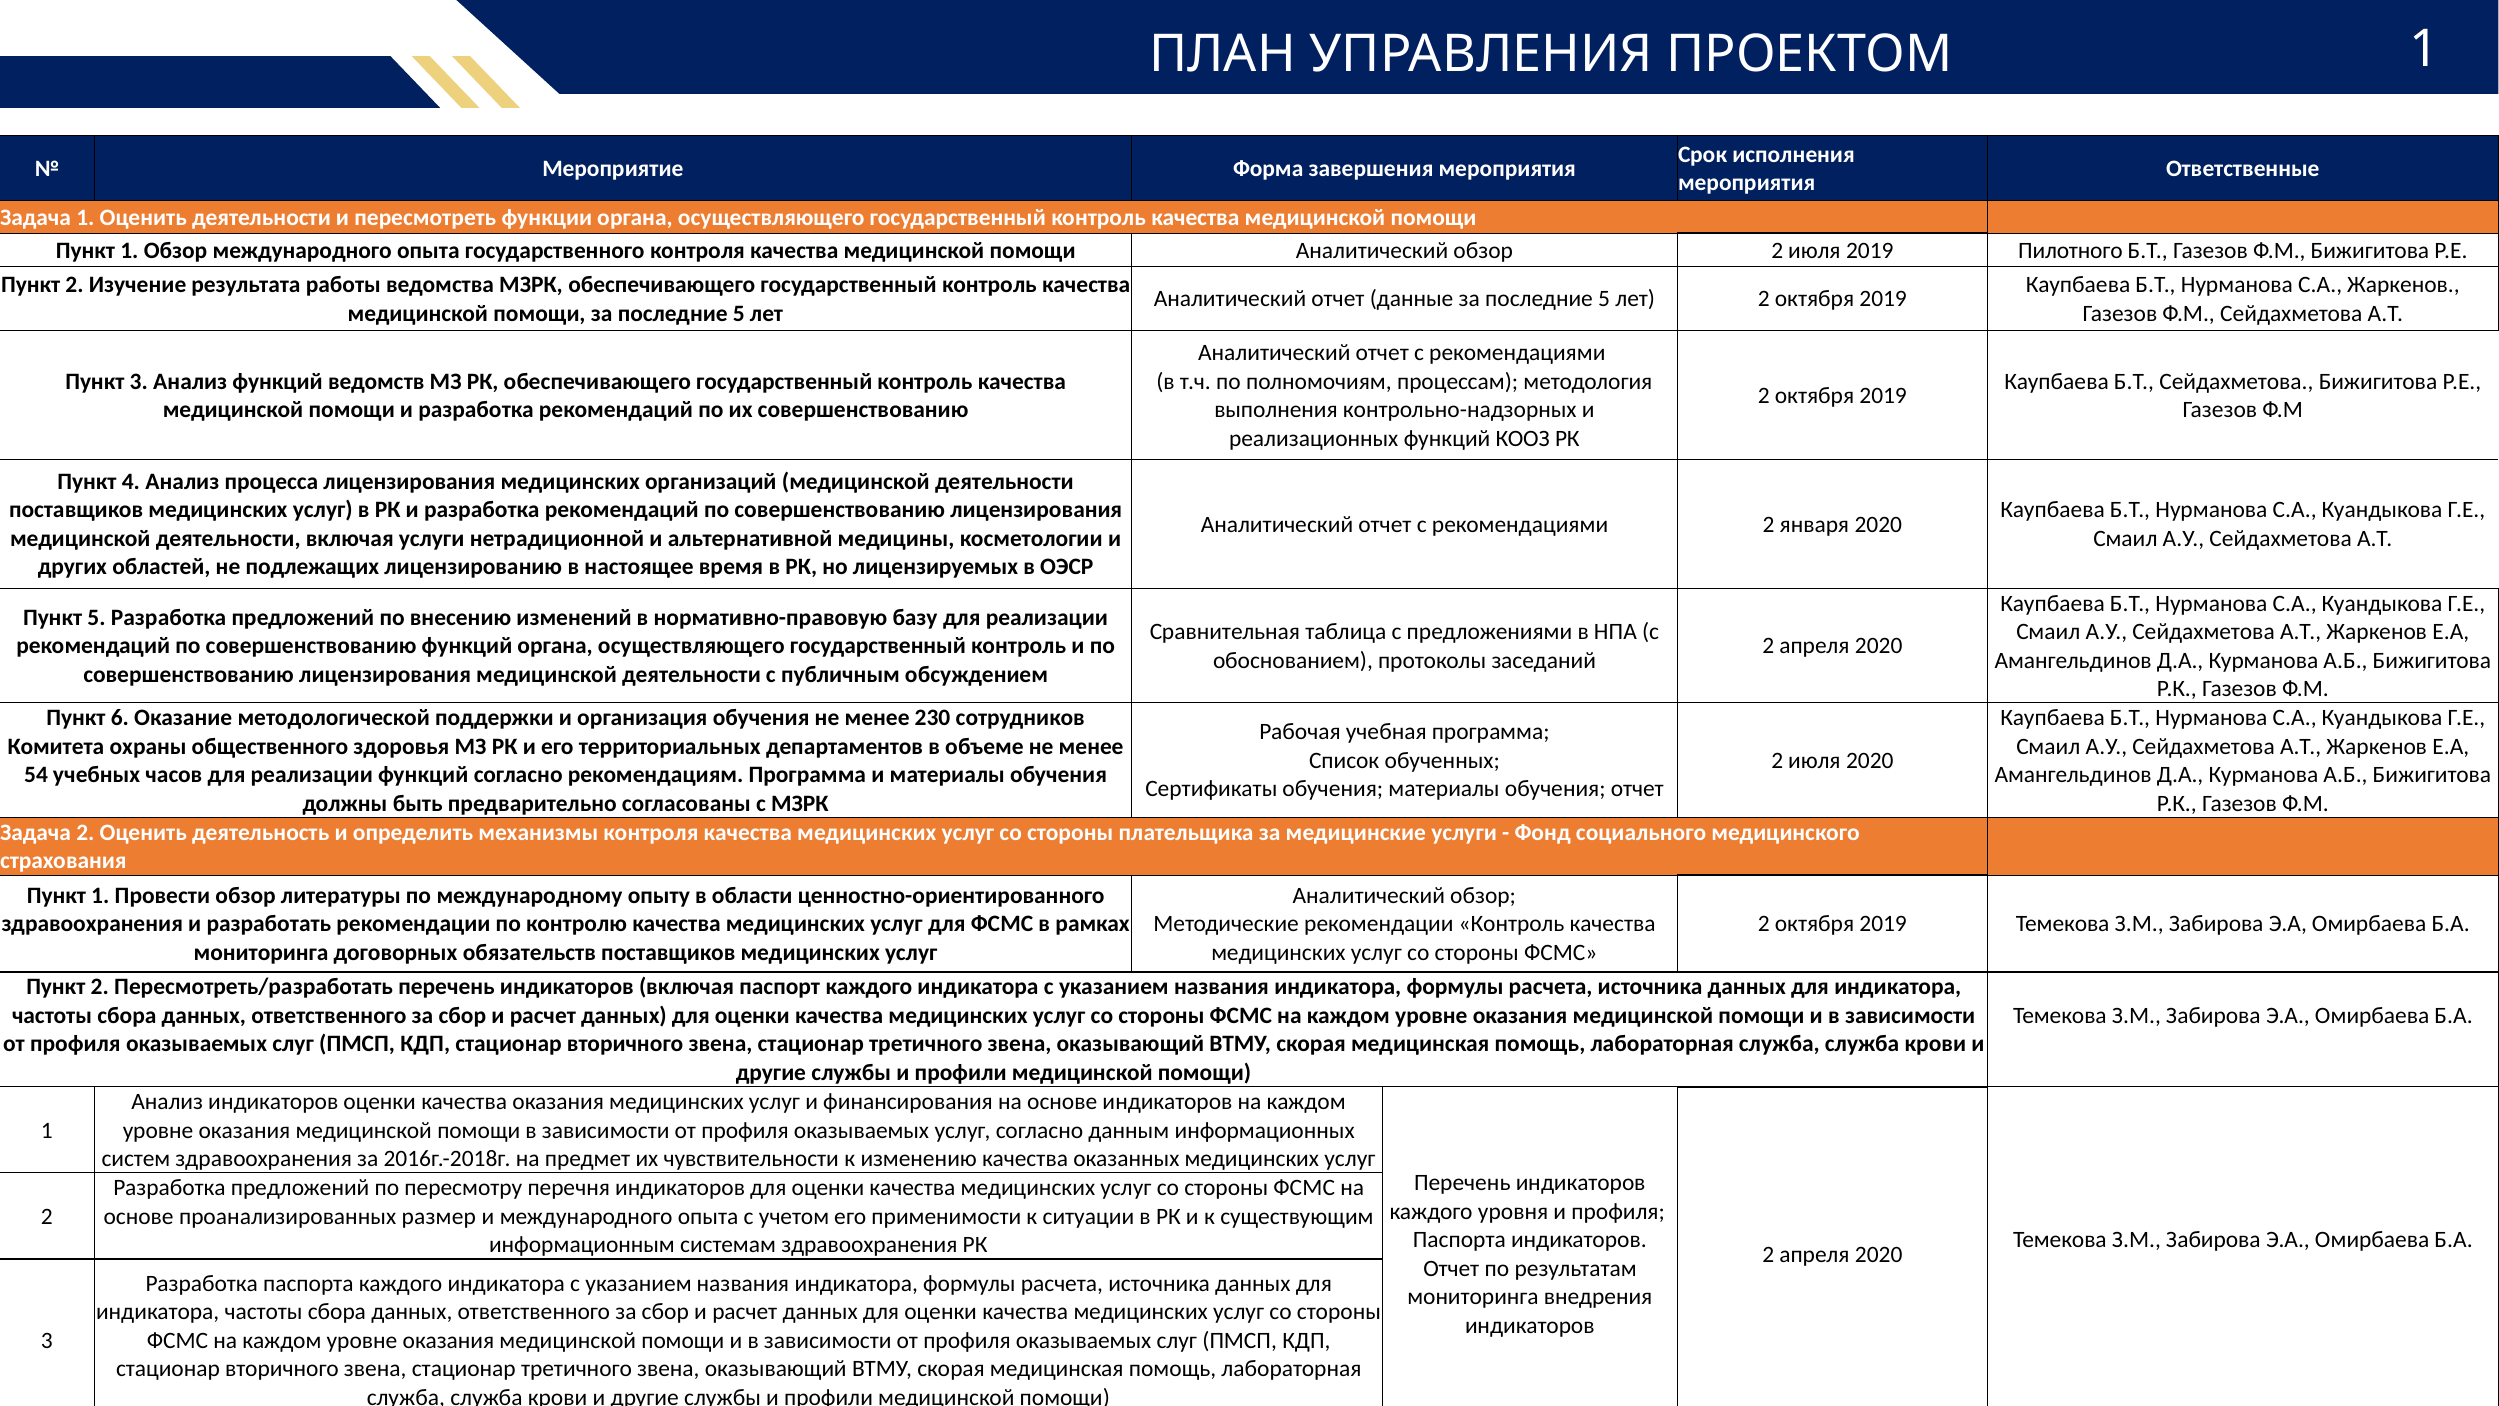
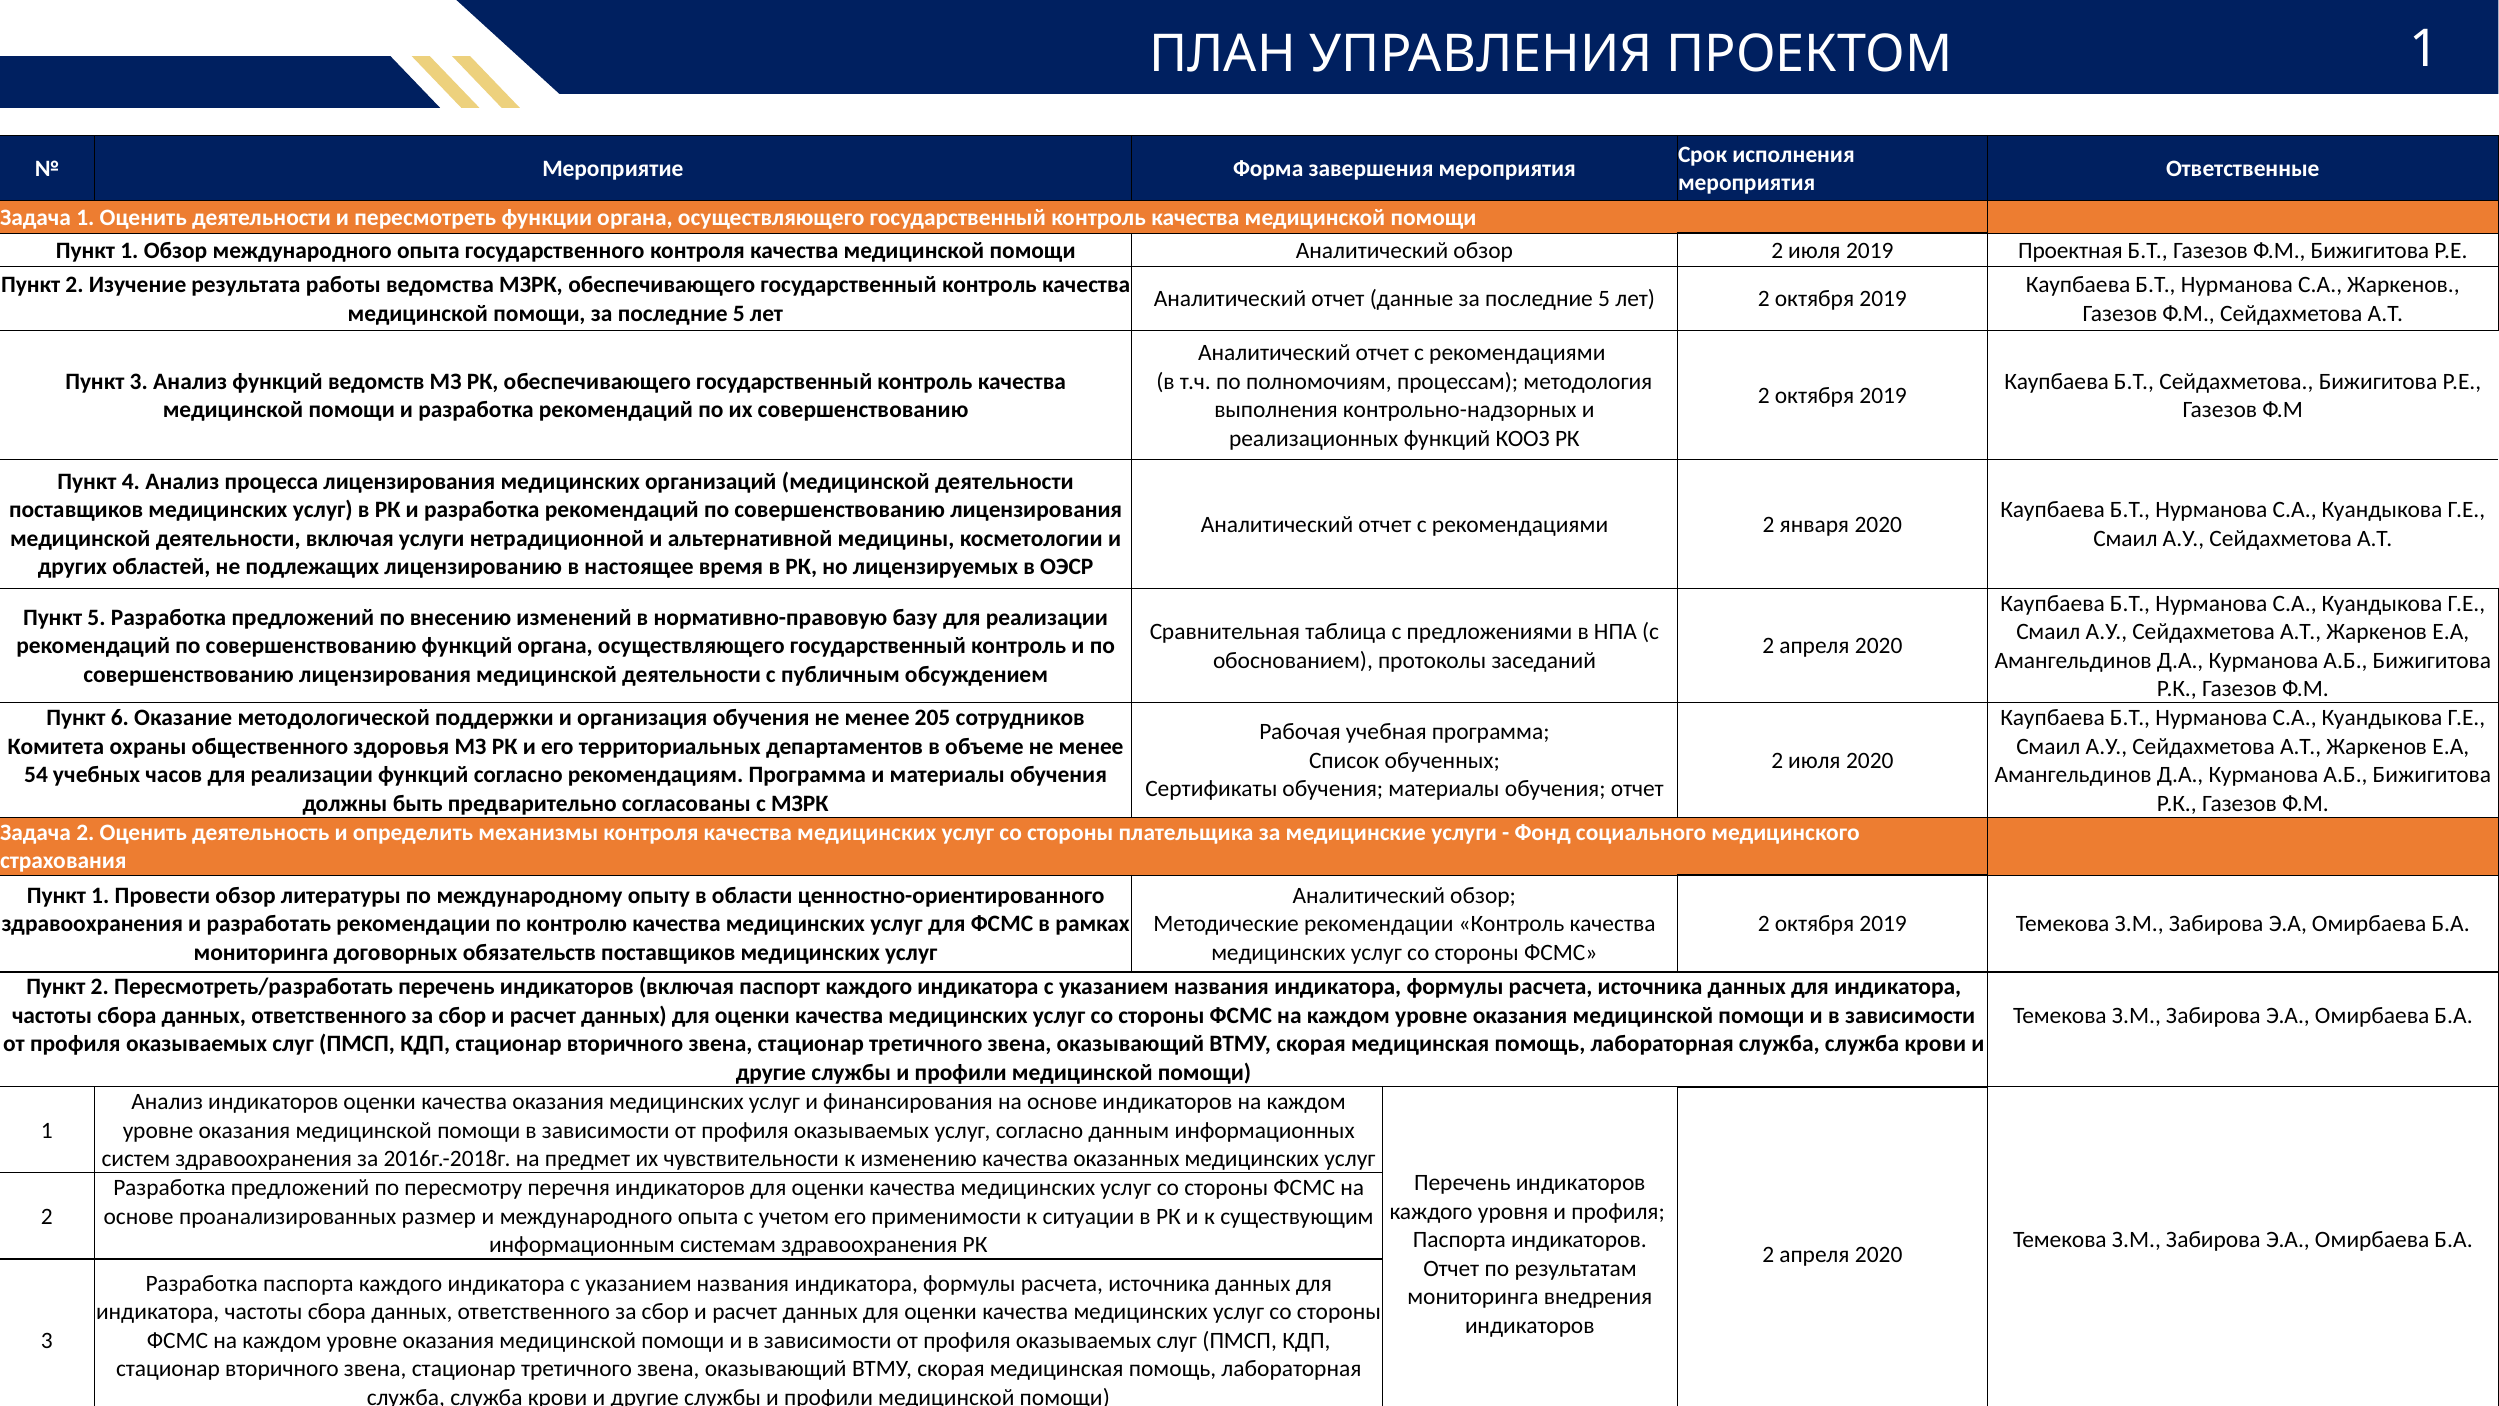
Пилотного: Пилотного -> Проектная
230: 230 -> 205
